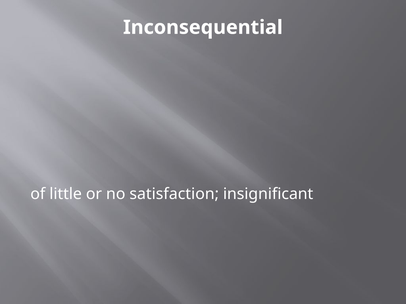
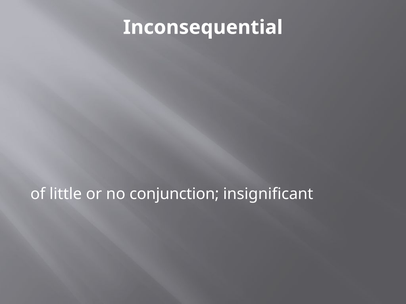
satisfaction: satisfaction -> conjunction
